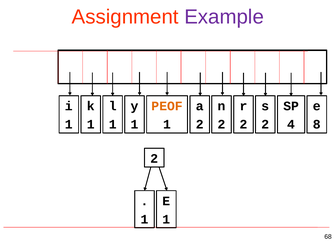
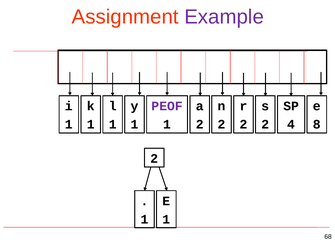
PEOF colour: orange -> purple
